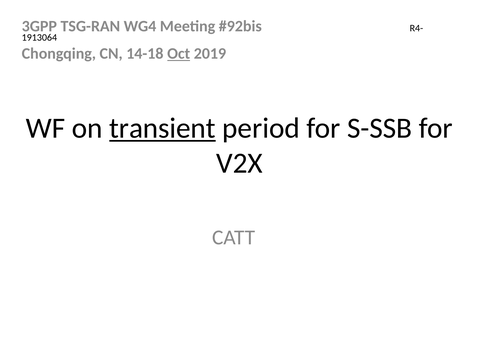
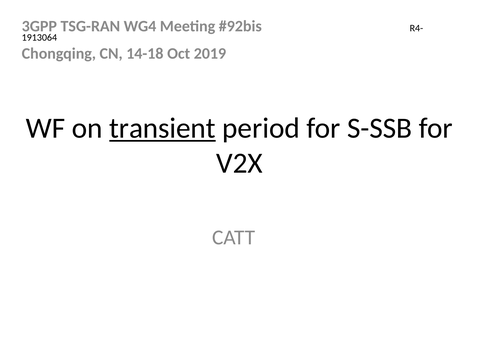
Oct underline: present -> none
